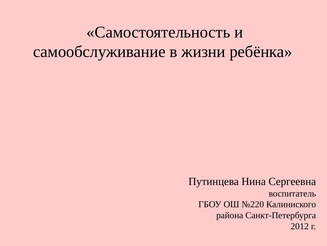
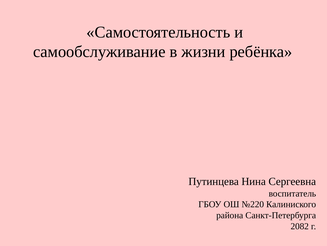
2012: 2012 -> 2082
